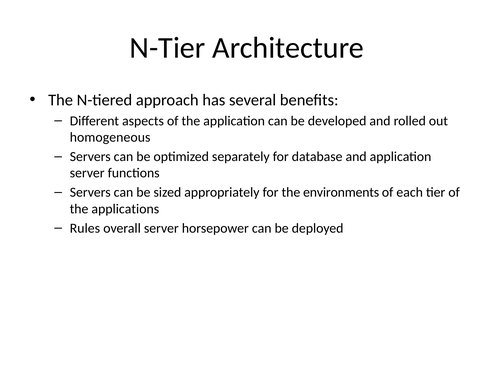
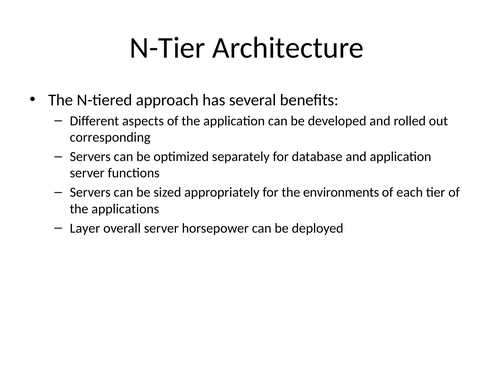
homogeneous: homogeneous -> corresponding
Rules: Rules -> Layer
